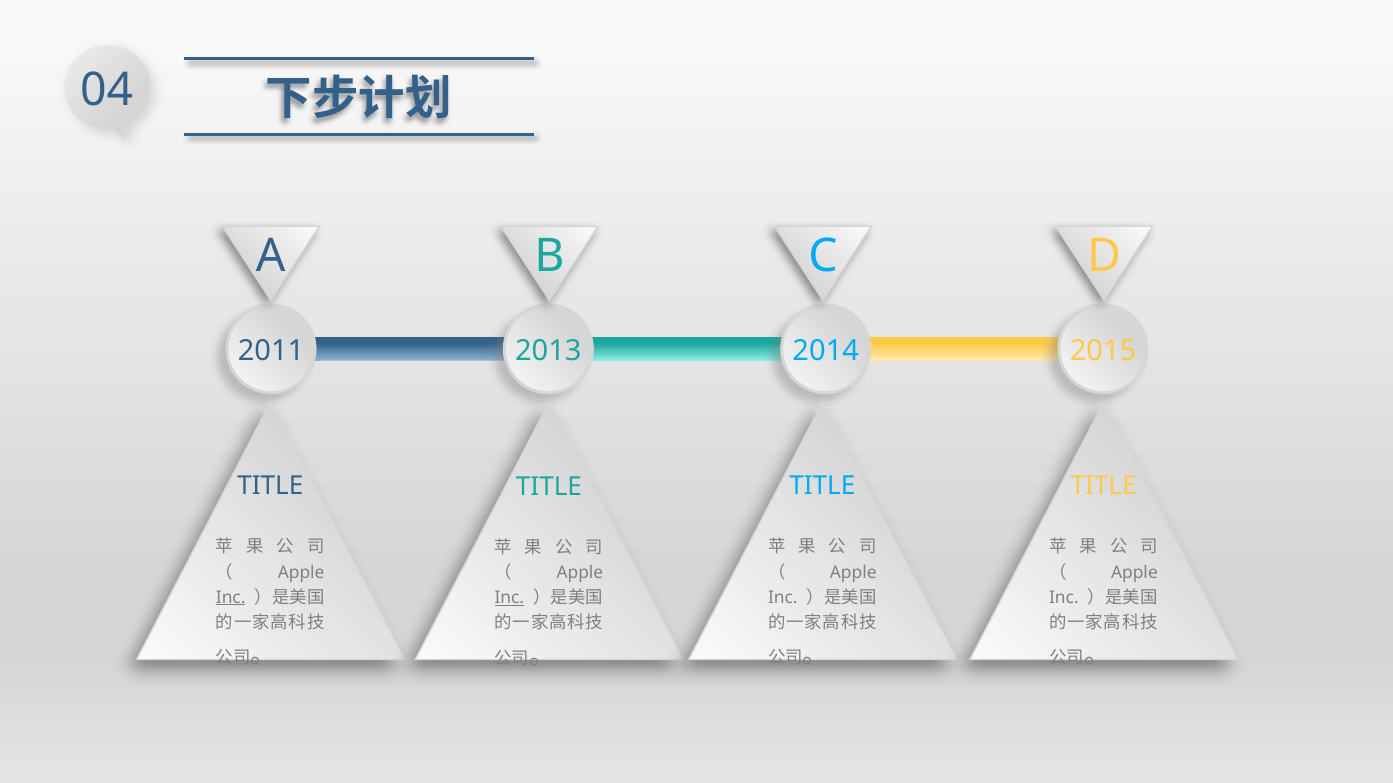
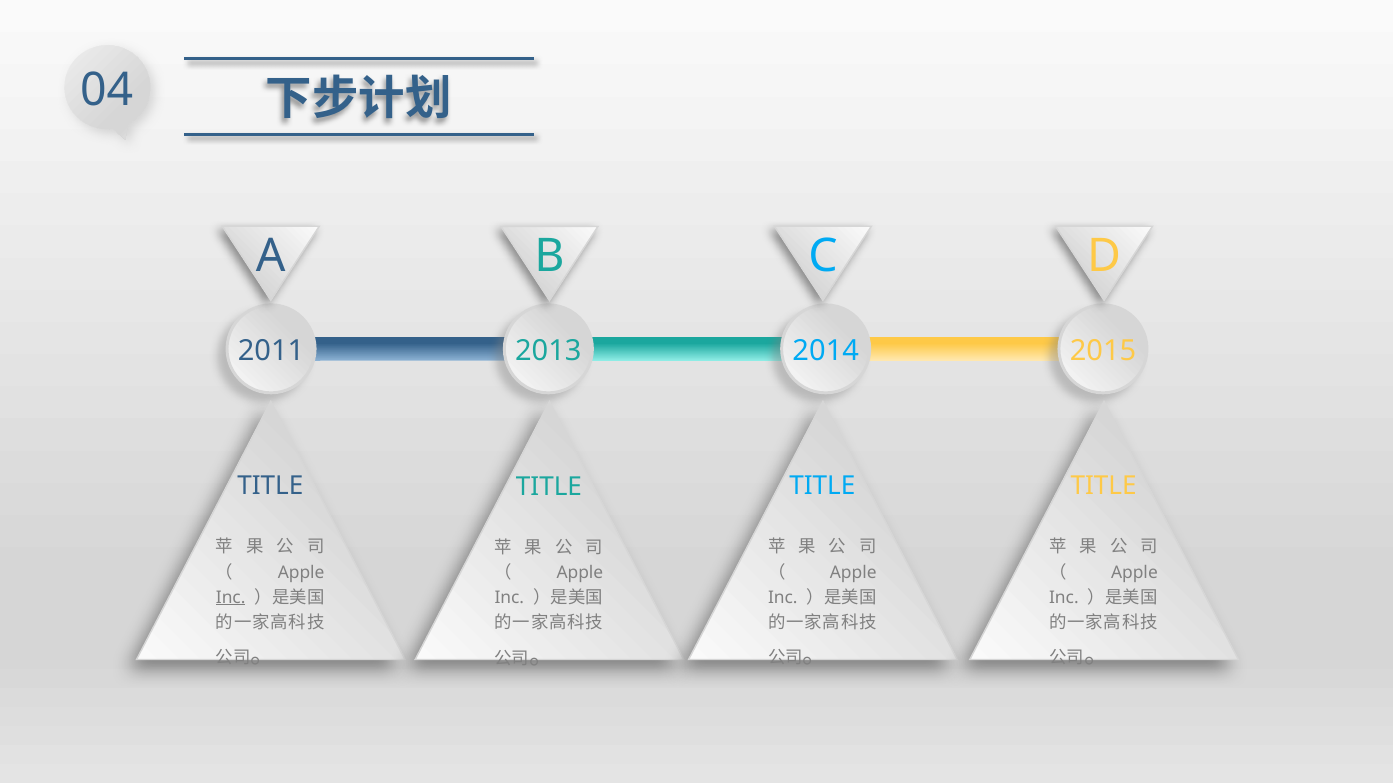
Inc at (509, 598) underline: present -> none
